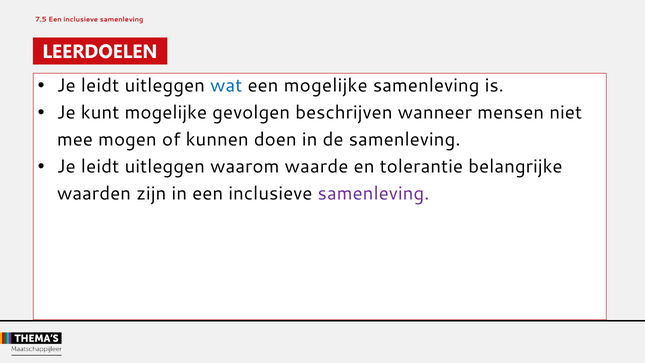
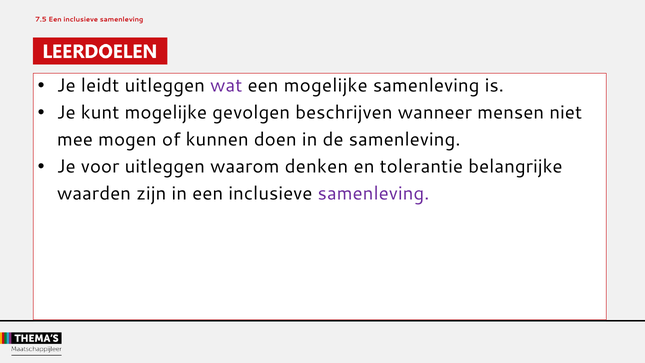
wat colour: blue -> purple
leidt at (100, 167): leidt -> voor
waarde: waarde -> denken
